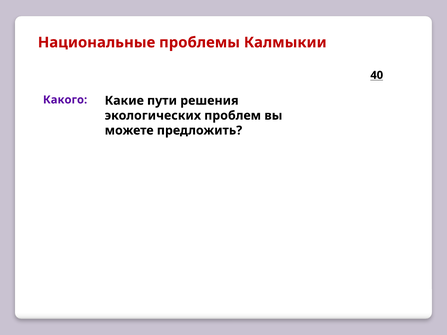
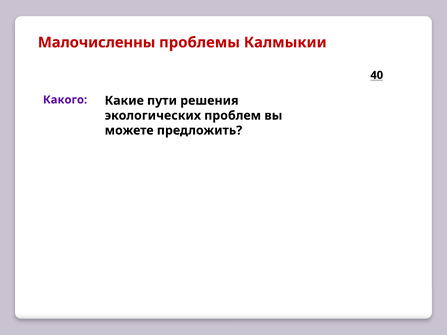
Национальные: Национальные -> Малочисленны
